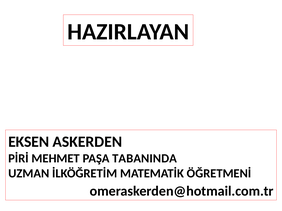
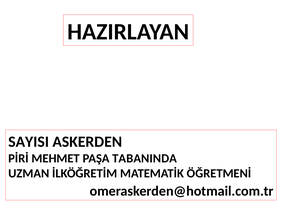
EKSEN: EKSEN -> SAYISI
